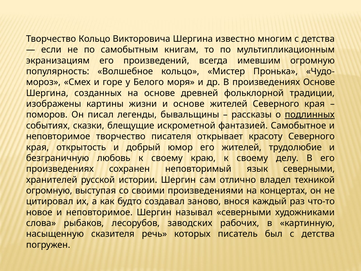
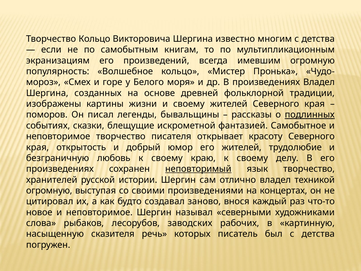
произведениях Основе: Основе -> Владел
и основе: основе -> своему
неповторимый underline: none -> present
язык северными: северными -> творчество
